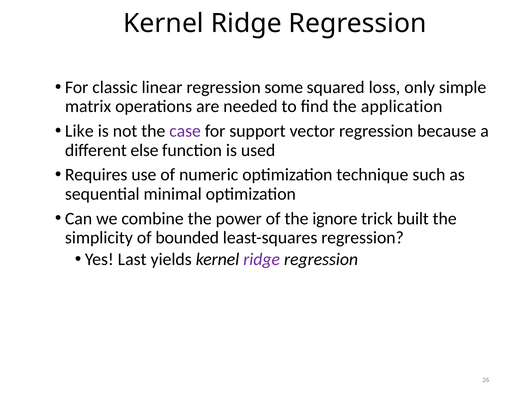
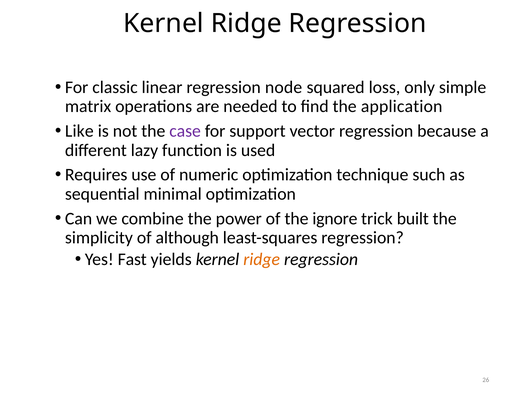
some: some -> node
else: else -> lazy
bounded: bounded -> although
Last: Last -> Fast
ridge at (262, 260) colour: purple -> orange
